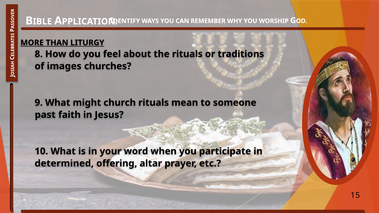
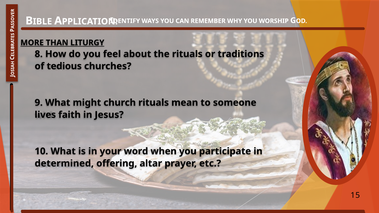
images: images -> tedious
past: past -> lives
